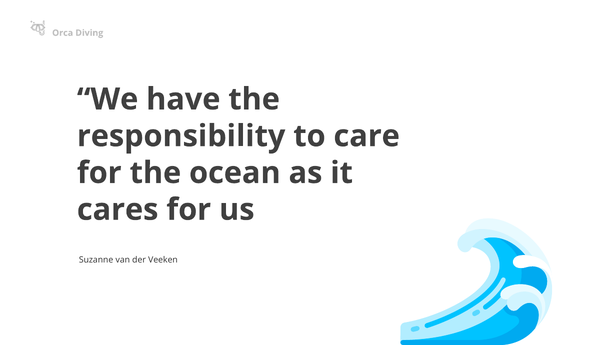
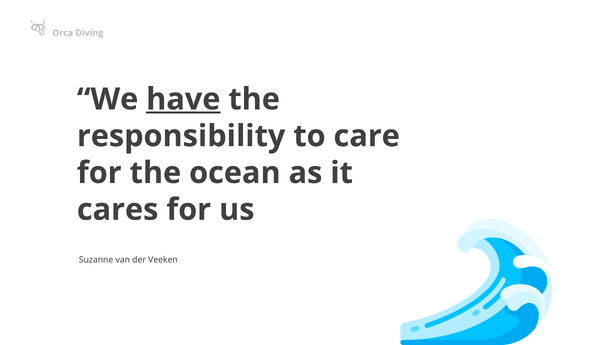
have underline: none -> present
